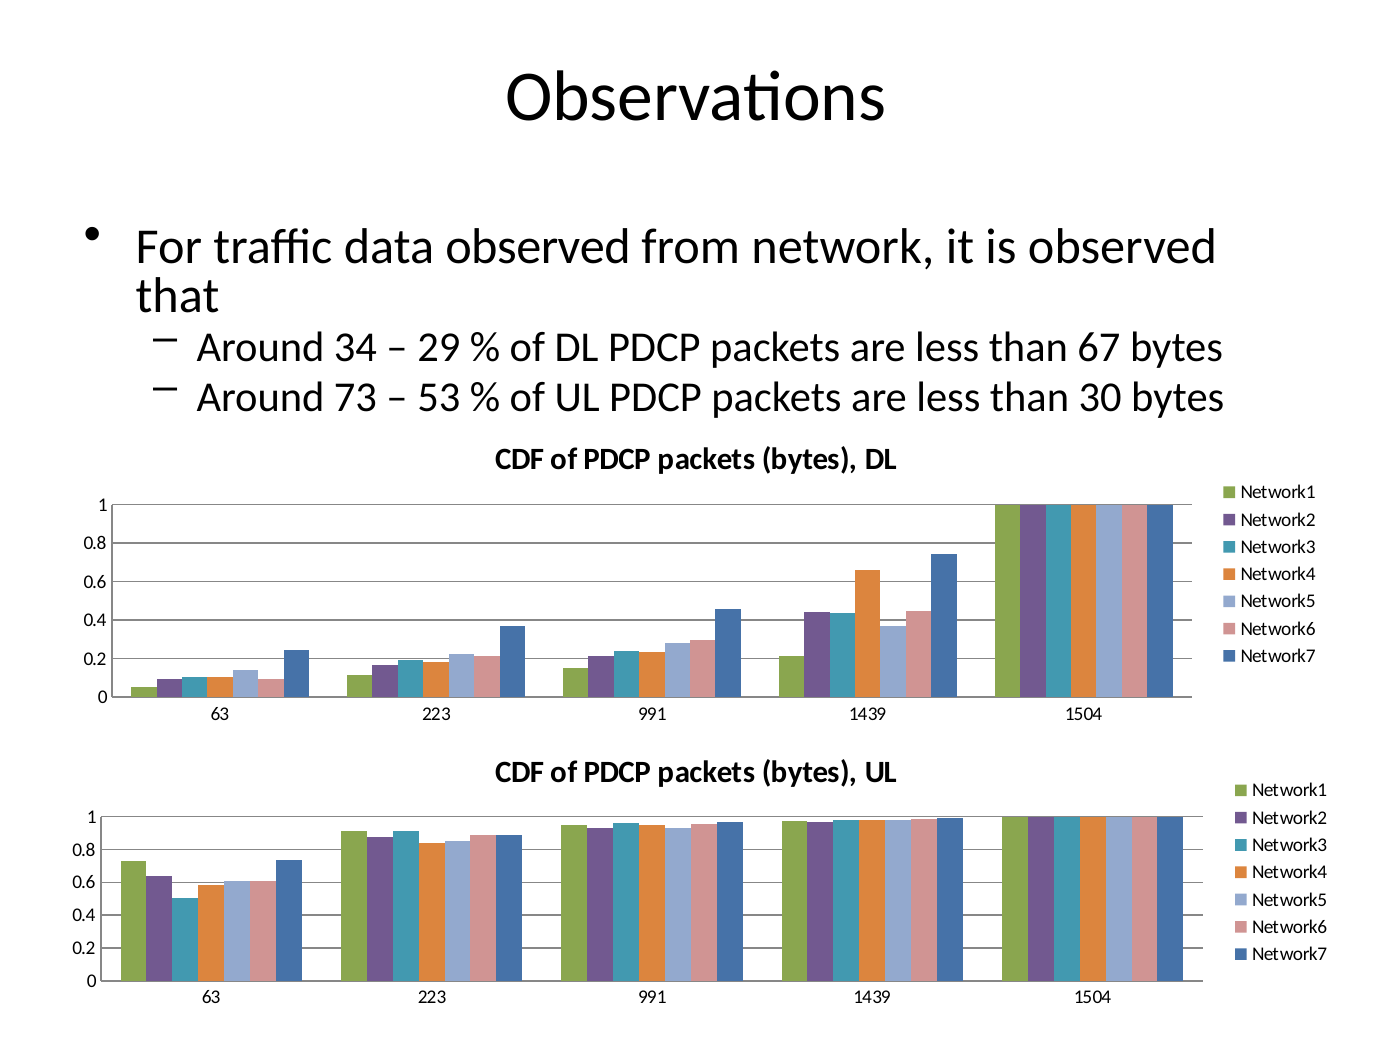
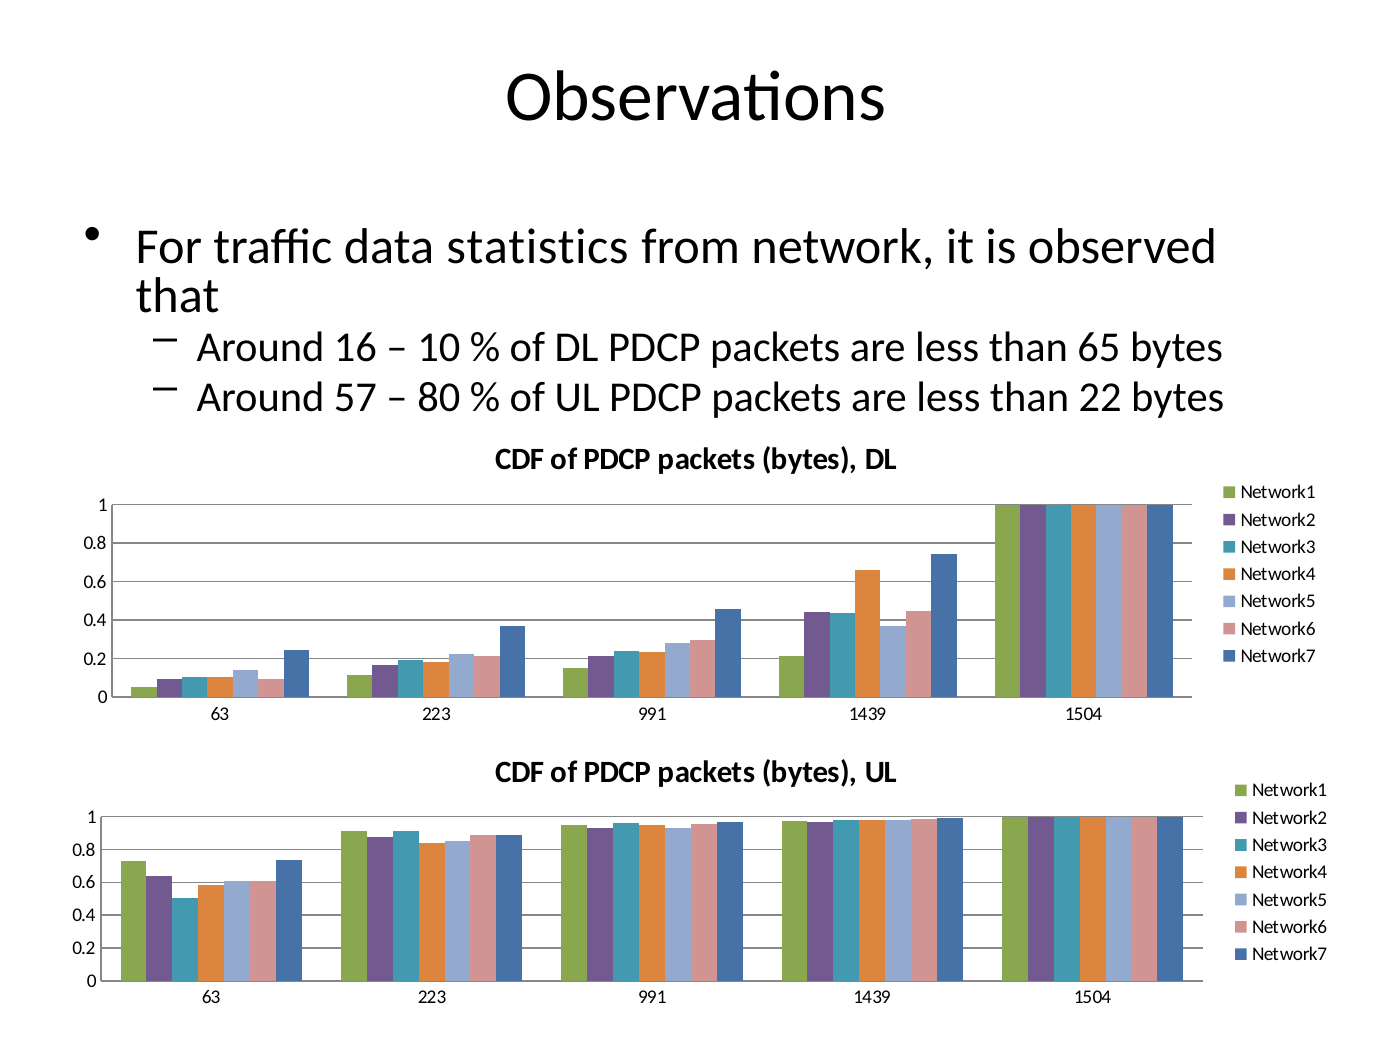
data observed: observed -> statistics
34: 34 -> 16
29: 29 -> 10
67: 67 -> 65
73: 73 -> 57
53: 53 -> 80
30: 30 -> 22
